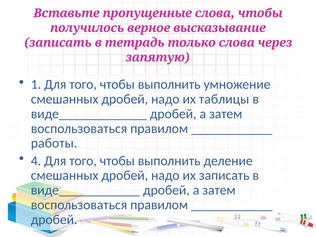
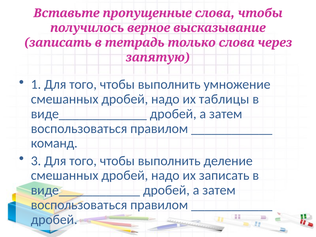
работы: работы -> команд
4: 4 -> 3
